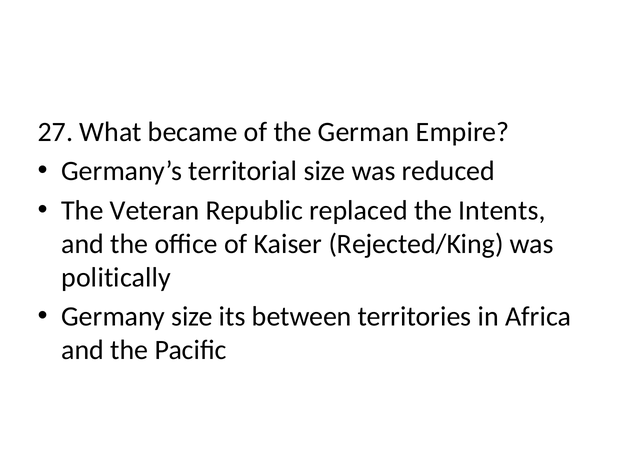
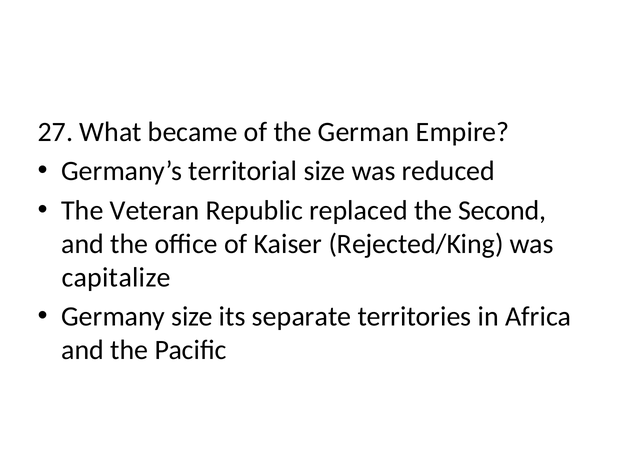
Intents: Intents -> Second
politically: politically -> capitalize
between: between -> separate
